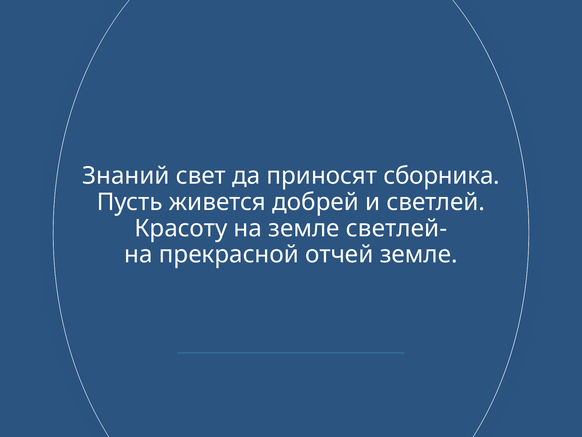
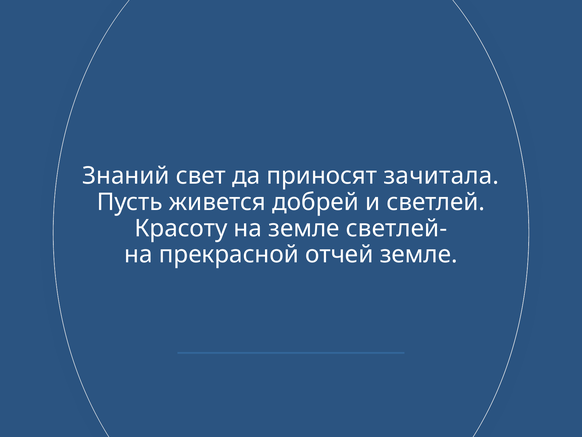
сборника: сборника -> зачитала
